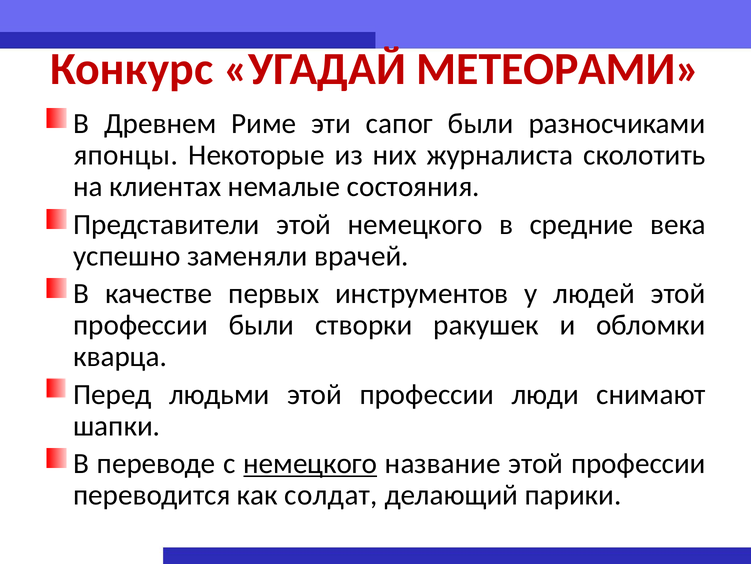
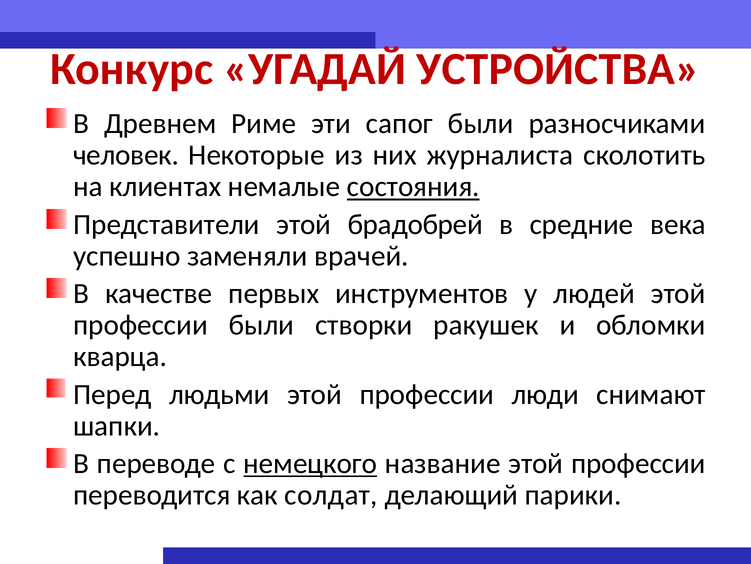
МЕТЕОРАМИ: МЕТЕОРАМИ -> УСТРОЙСТВА
японцы: японцы -> человек
состояния underline: none -> present
этой немецкого: немецкого -> брадобрей
